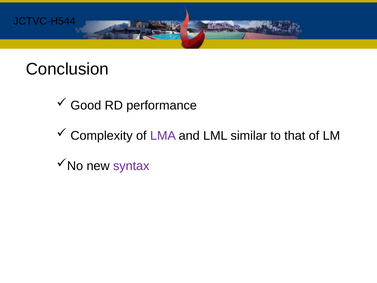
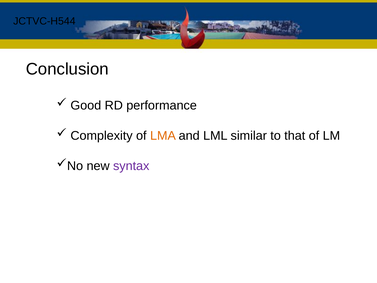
LMA colour: purple -> orange
